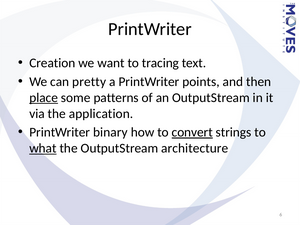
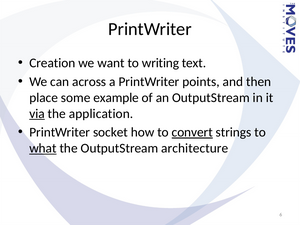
tracing: tracing -> writing
pretty: pretty -> across
place underline: present -> none
patterns: patterns -> example
via underline: none -> present
binary: binary -> socket
